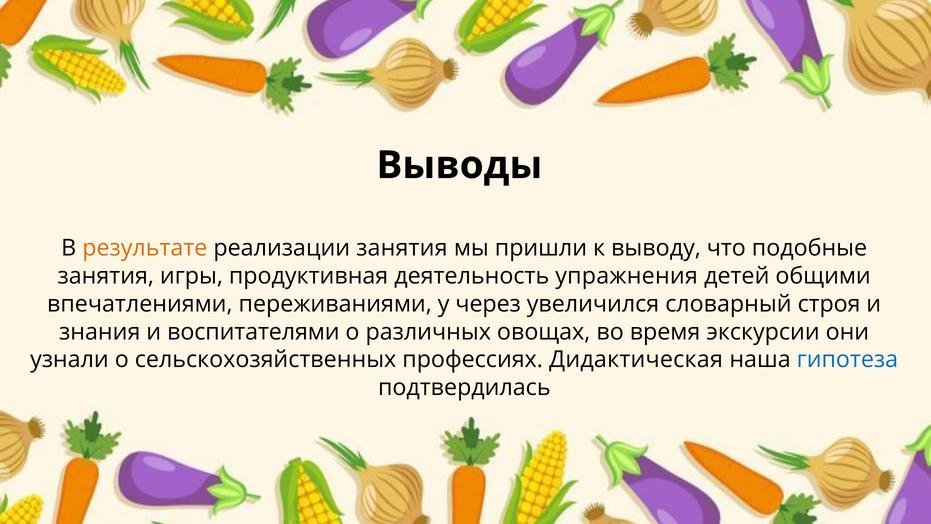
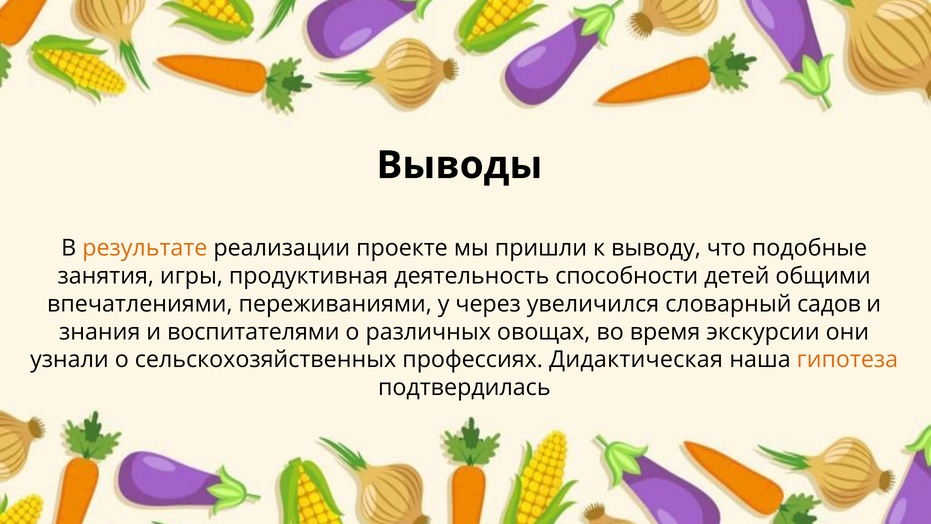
реализации занятия: занятия -> проекте
упражнения: упражнения -> способности
строя: строя -> садов
гипотеза colour: blue -> orange
